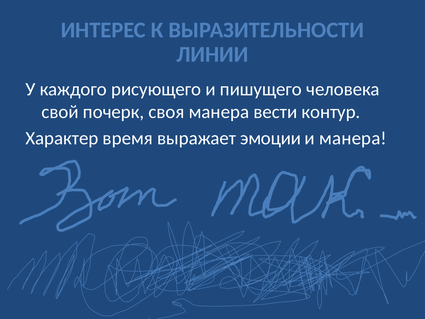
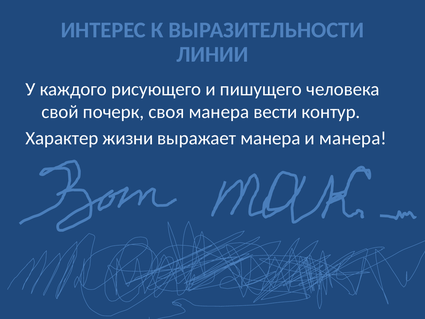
время: время -> жизни
выражает эмоции: эмоции -> манера
